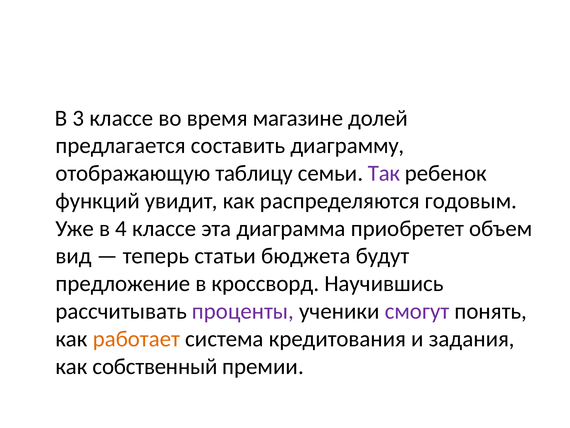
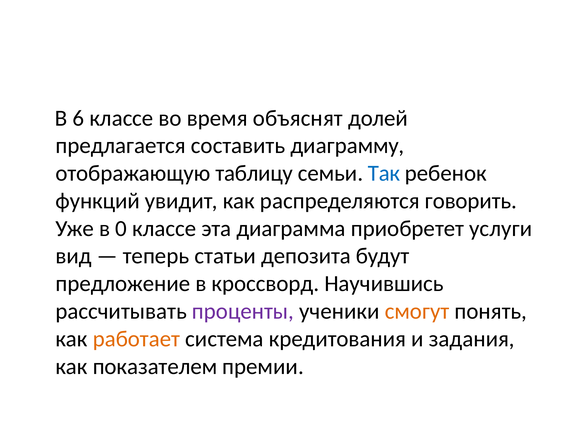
3: 3 -> 6
магазине: магазине -> объяснят
Так colour: purple -> blue
годовым: годовым -> говорить
4: 4 -> 0
объем: объем -> услуги
бюджета: бюджета -> депозита
смогут colour: purple -> orange
собственный: собственный -> показателем
